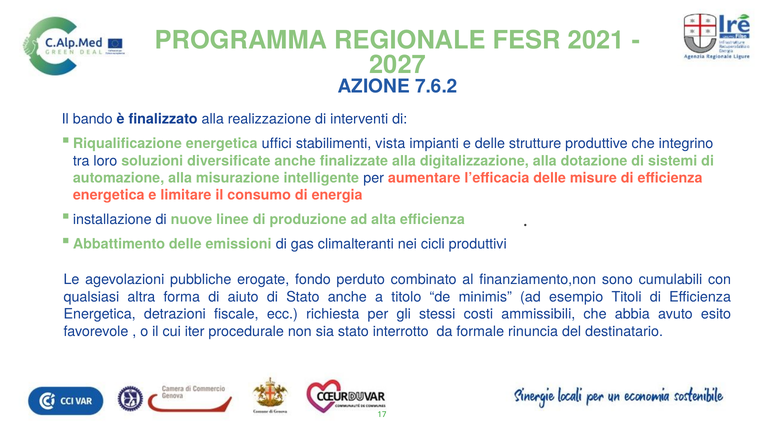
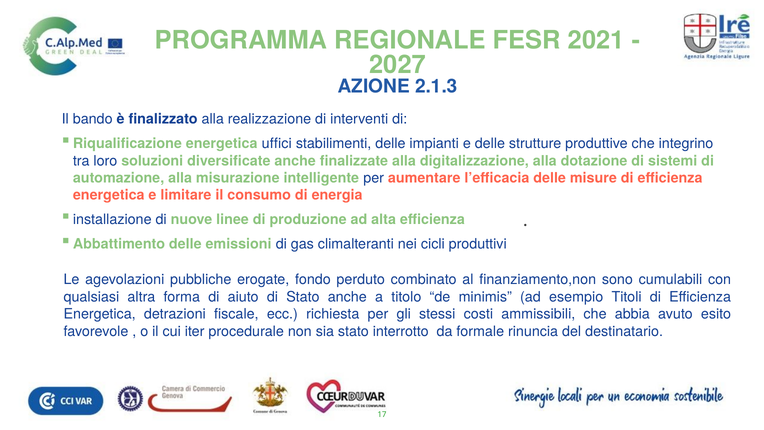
7.6.2: 7.6.2 -> 2.1.3
stabilimenti vista: vista -> delle
